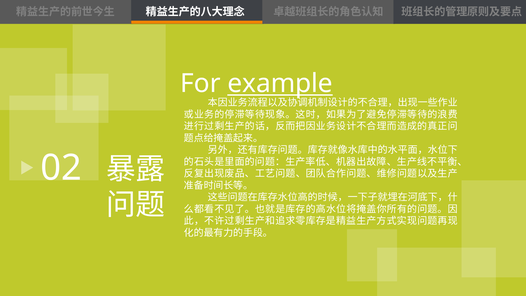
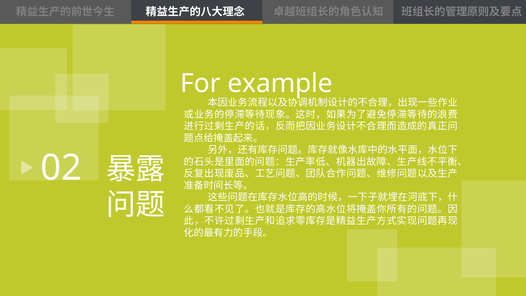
example underline: present -> none
